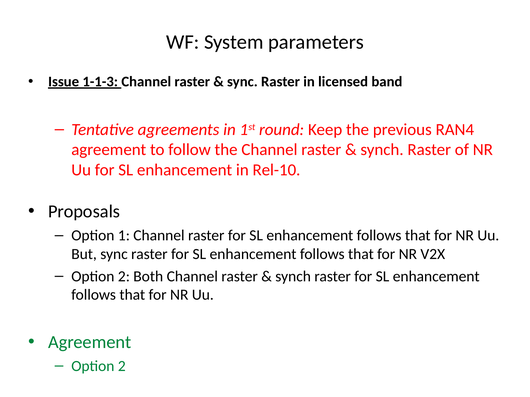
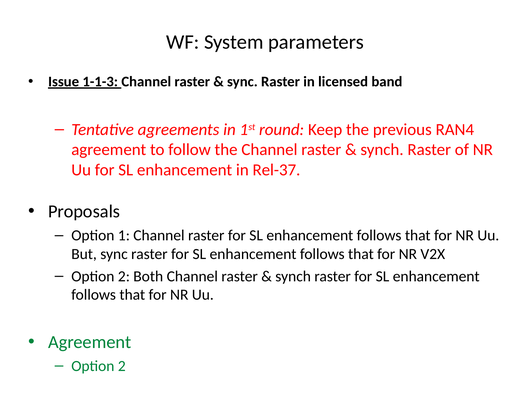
Rel-10: Rel-10 -> Rel-37
